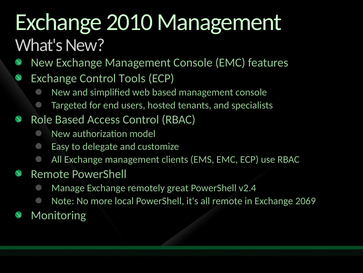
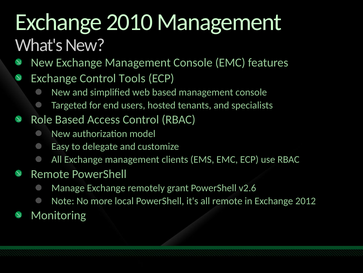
great: great -> grant
v2.4: v2.4 -> v2.6
2069: 2069 -> 2012
